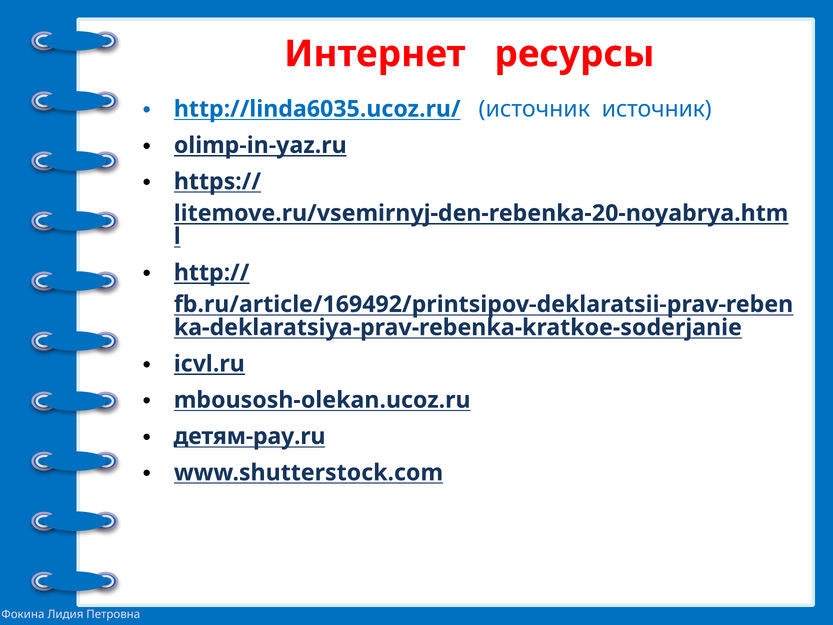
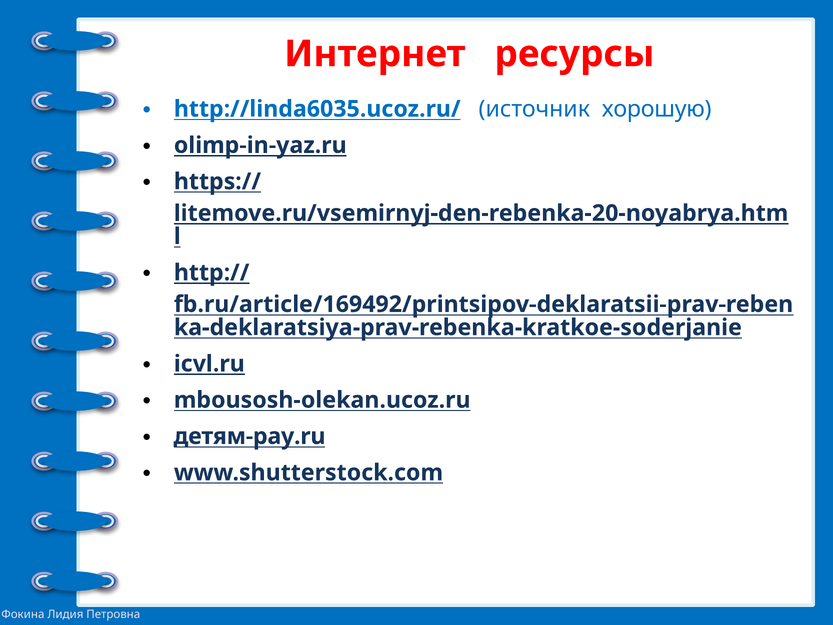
источник источник: источник -> хорошую
